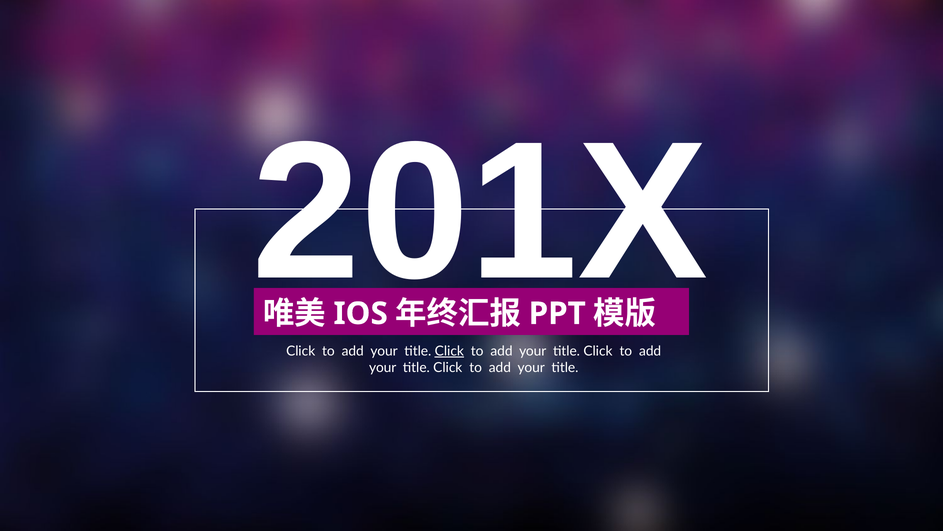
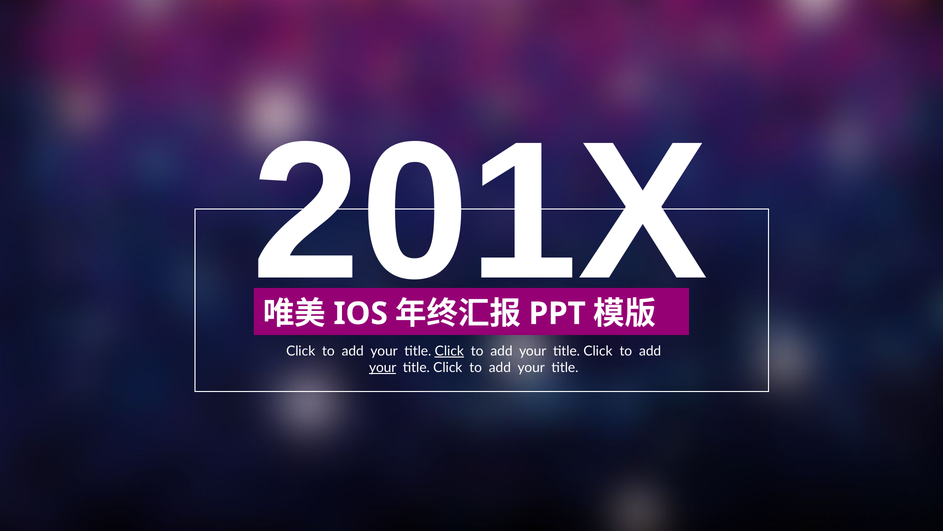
your at (383, 367) underline: none -> present
